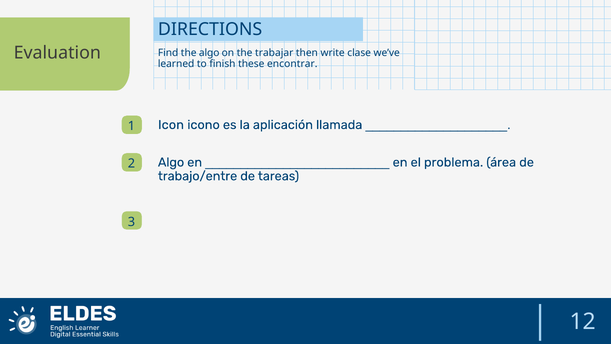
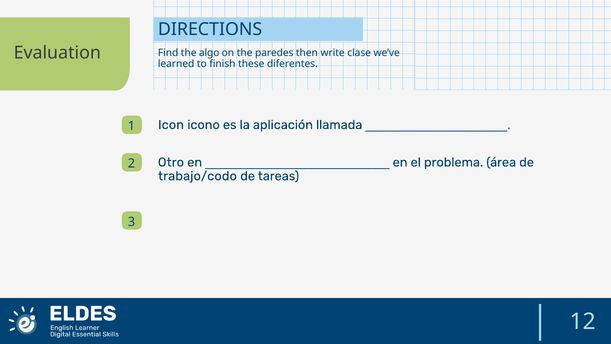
trabajar: trabajar -> paredes
encontrar: encontrar -> diferentes
Algo at (171, 162): Algo -> Otro
trabajo/entre: trabajo/entre -> trabajo/codo
